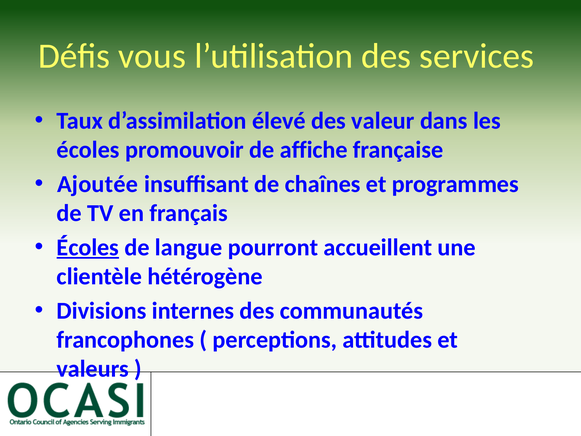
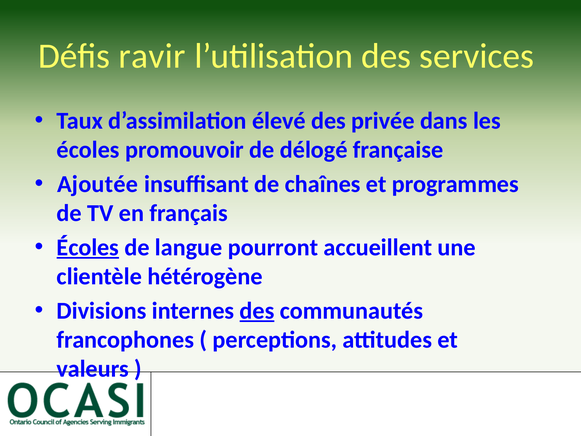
vous: vous -> ravir
valeur: valeur -> privée
affiche: affiche -> délogé
des at (257, 311) underline: none -> present
